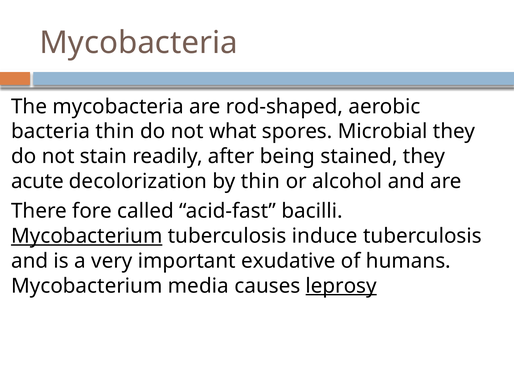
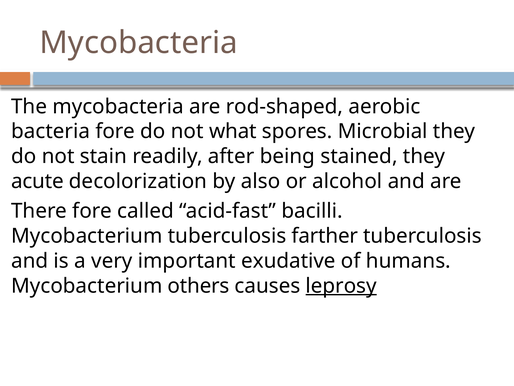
bacteria thin: thin -> fore
by thin: thin -> also
Mycobacterium at (87, 236) underline: present -> none
induce: induce -> farther
media: media -> others
